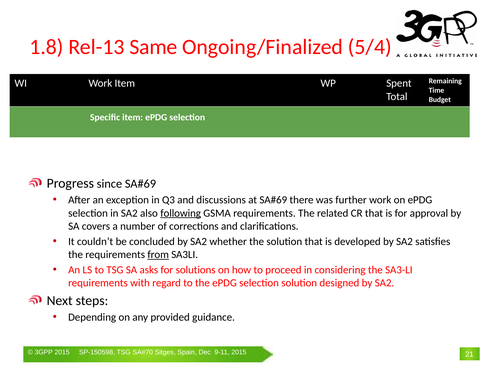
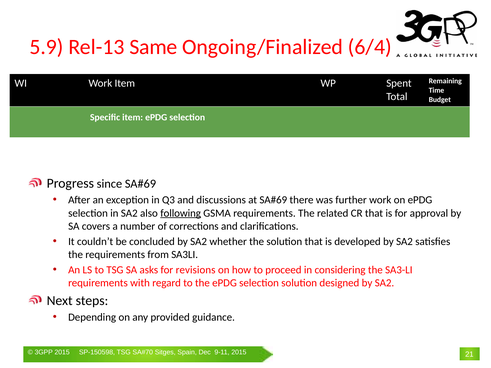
1.8: 1.8 -> 5.9
5/4: 5/4 -> 6/4
from underline: present -> none
solutions: solutions -> revisions
